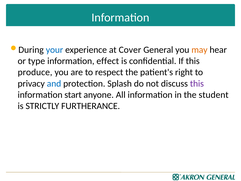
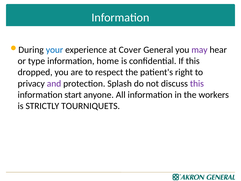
may colour: orange -> purple
effect: effect -> home
produce: produce -> dropped
and colour: blue -> purple
student: student -> workers
FURTHERANCE: FURTHERANCE -> TOURNIQUETS
